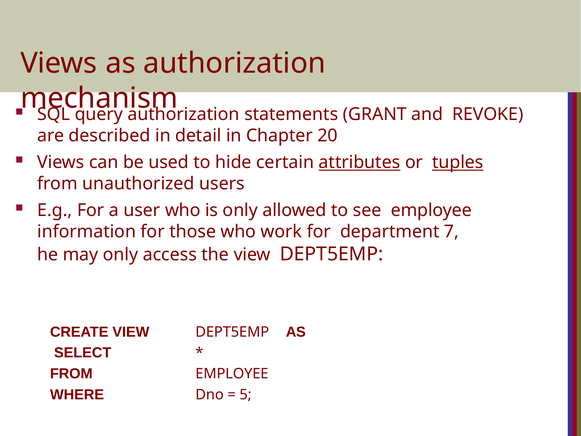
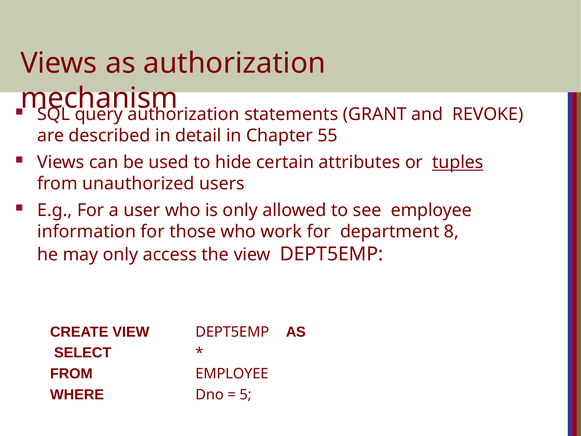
20: 20 -> 55
attributes underline: present -> none
7: 7 -> 8
